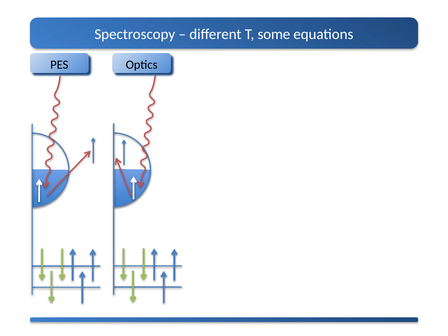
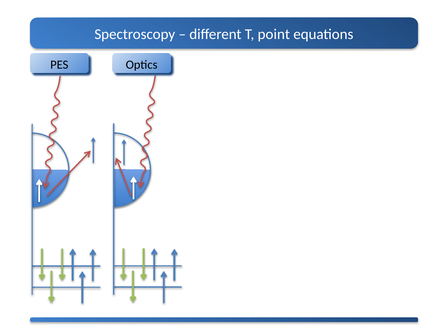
some: some -> point
